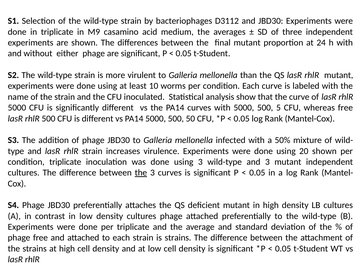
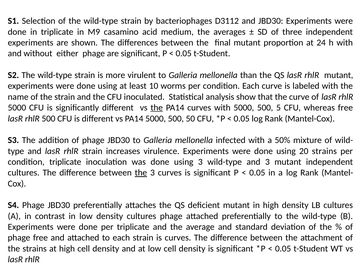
the at (157, 108) underline: none -> present
20 shown: shown -> strains
is strains: strains -> curves
